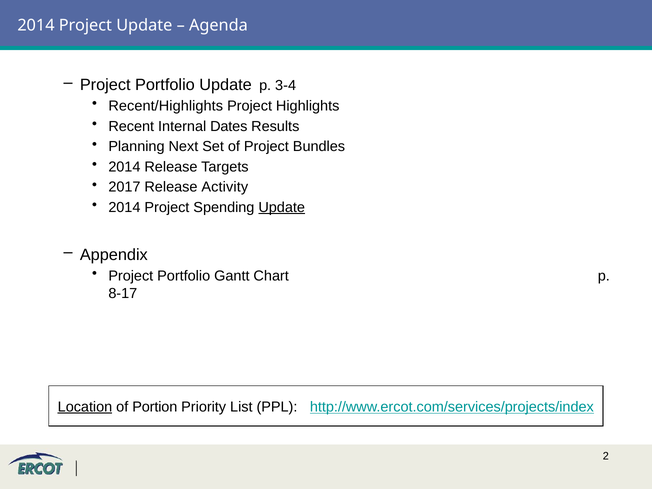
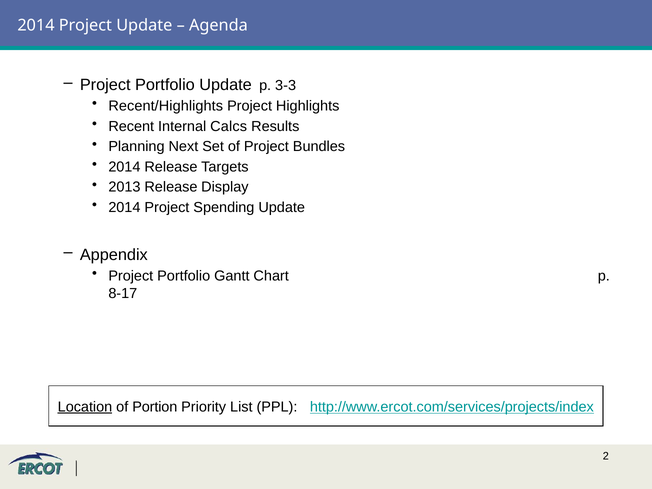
3-4: 3-4 -> 3-3
Dates: Dates -> Calcs
2017: 2017 -> 2013
Activity: Activity -> Display
Update at (282, 207) underline: present -> none
